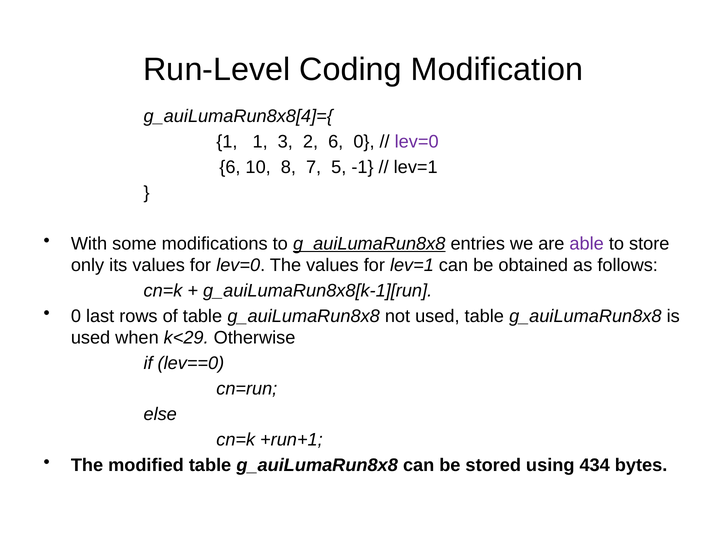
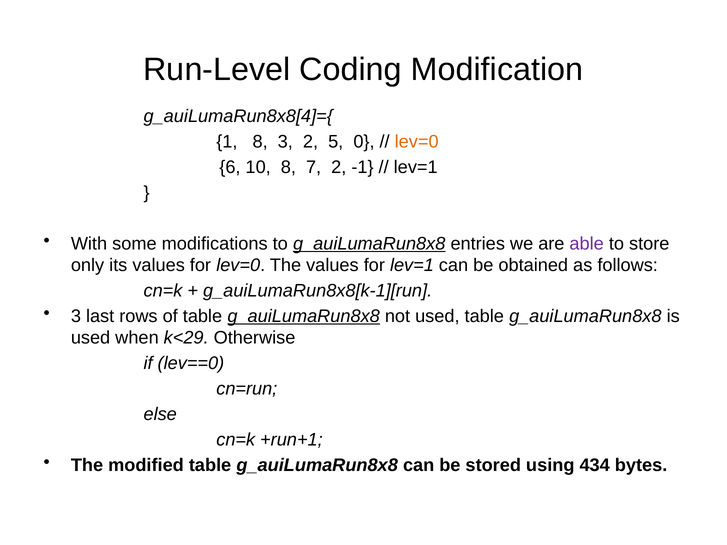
1 1: 1 -> 8
2 6: 6 -> 5
lev=0 at (417, 142) colour: purple -> orange
7 5: 5 -> 2
0 at (76, 316): 0 -> 3
g_auiLumaRun8x8 at (304, 316) underline: none -> present
